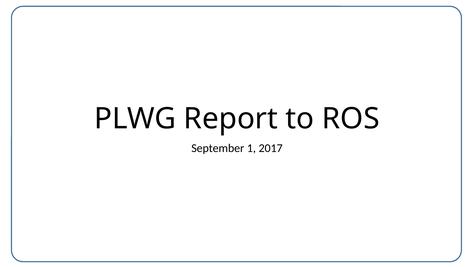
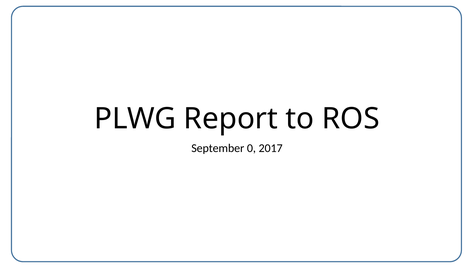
1: 1 -> 0
